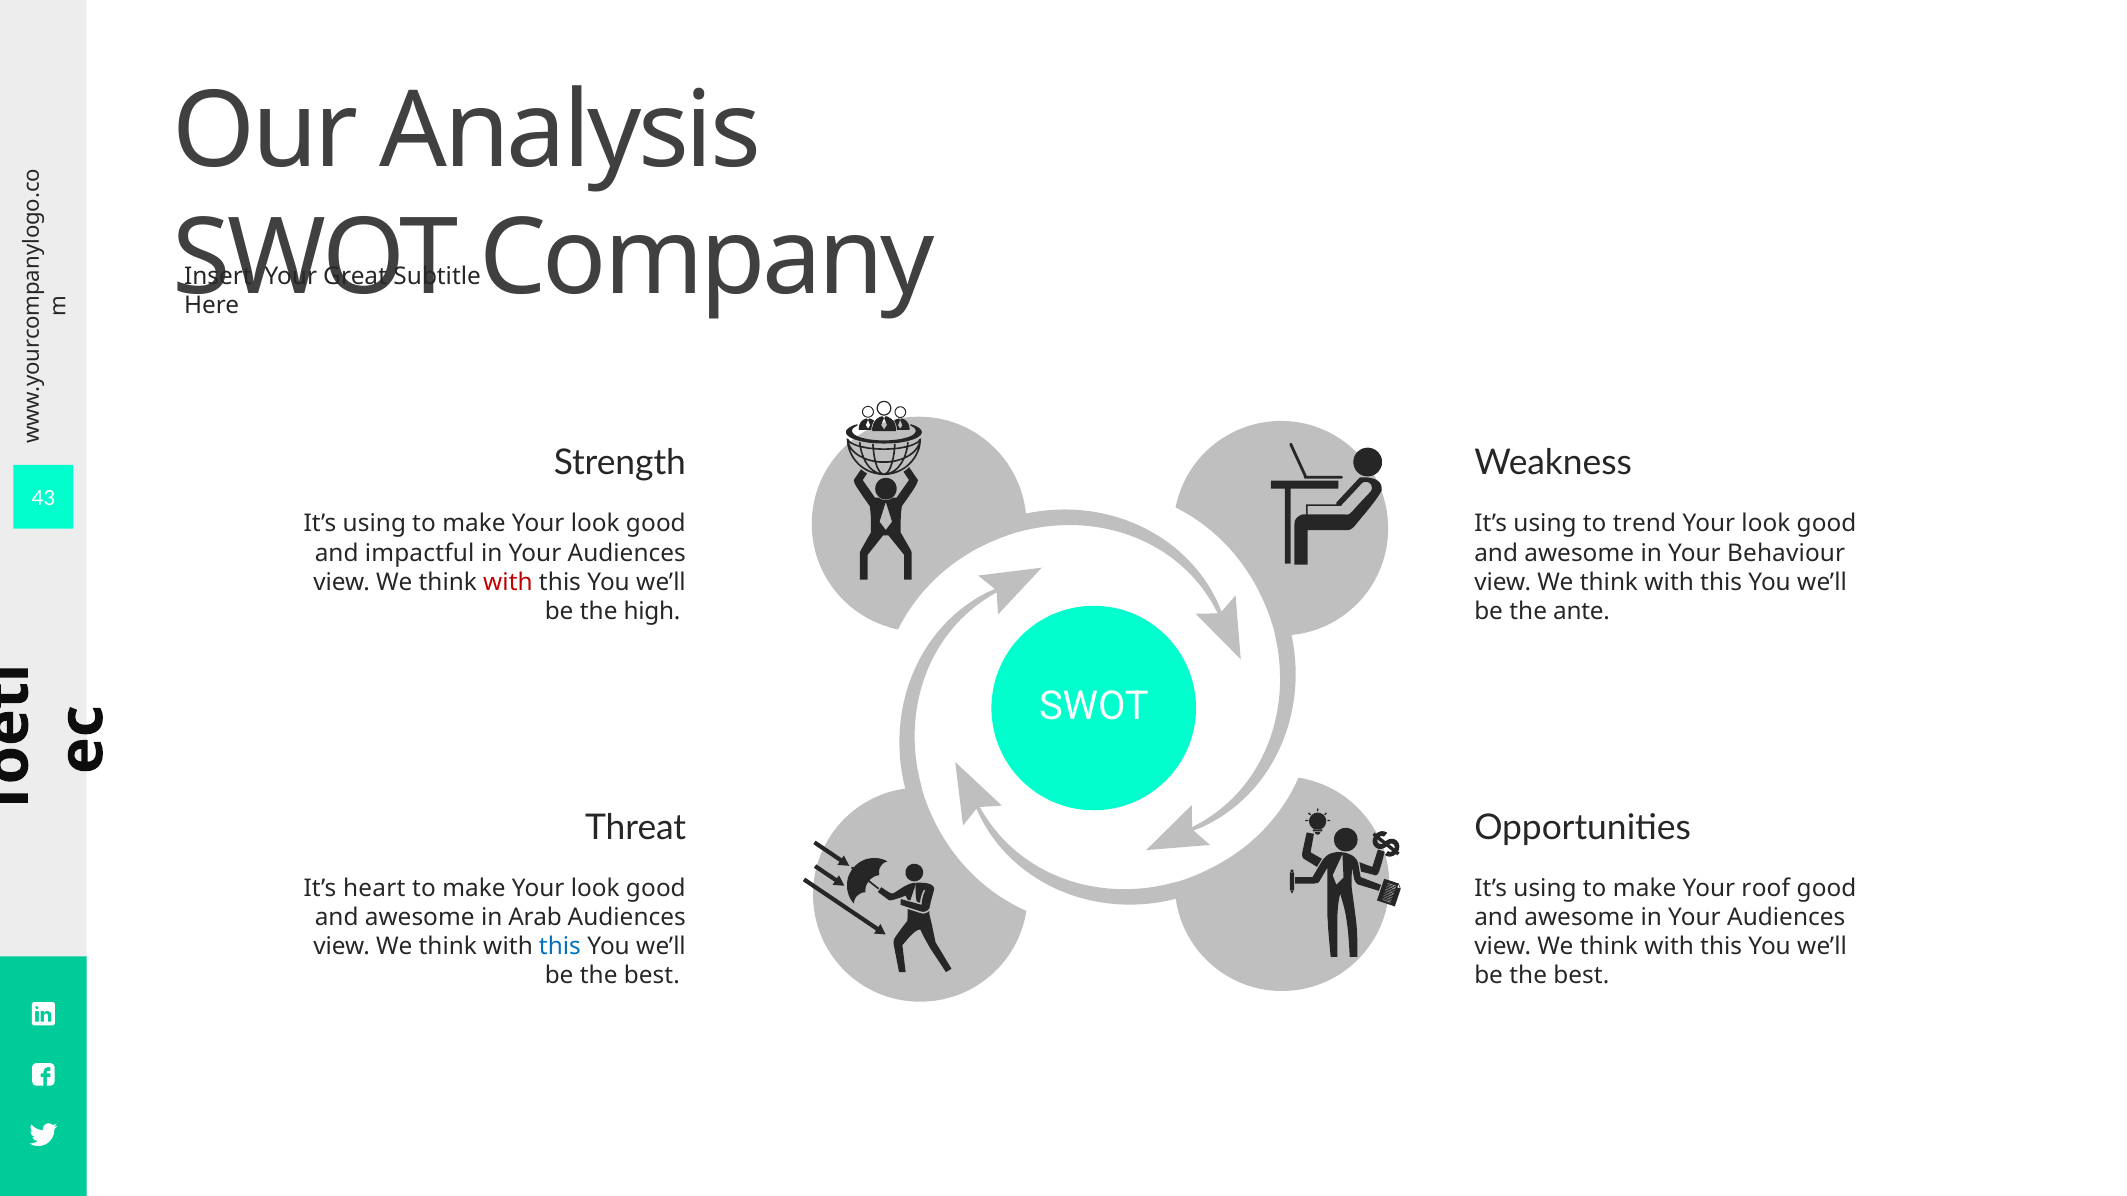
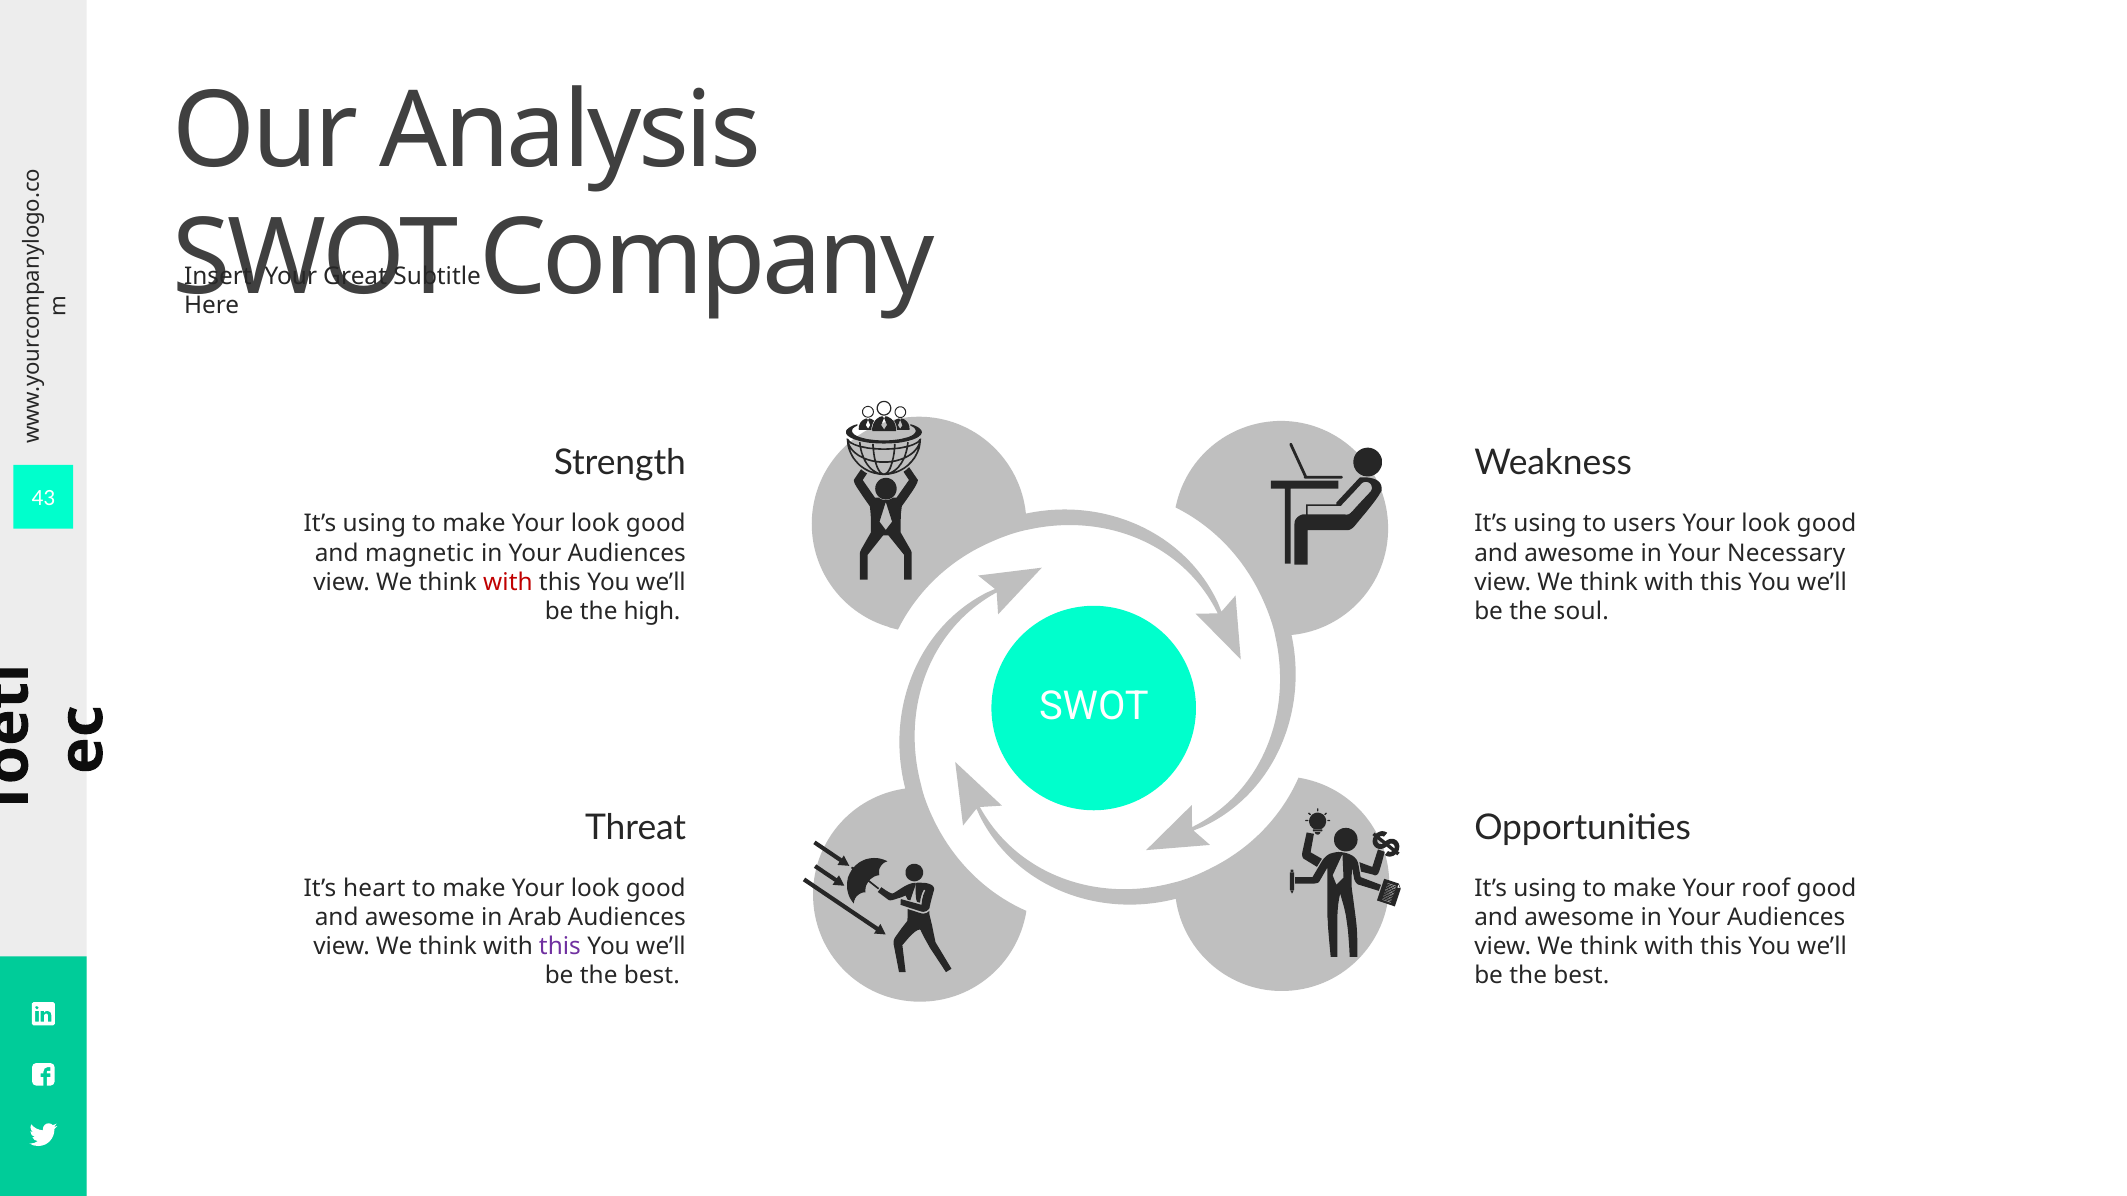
trend: trend -> users
impactful: impactful -> magnetic
Behaviour: Behaviour -> Necessary
ante: ante -> soul
this at (560, 947) colour: blue -> purple
